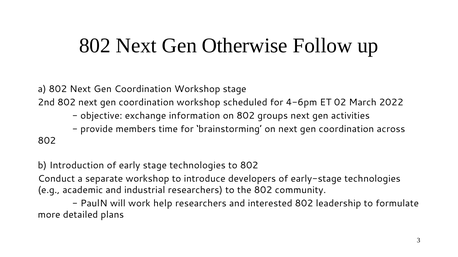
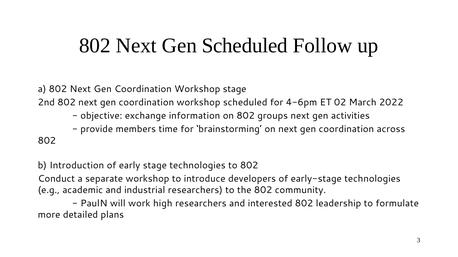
Gen Otherwise: Otherwise -> Scheduled
help: help -> high
